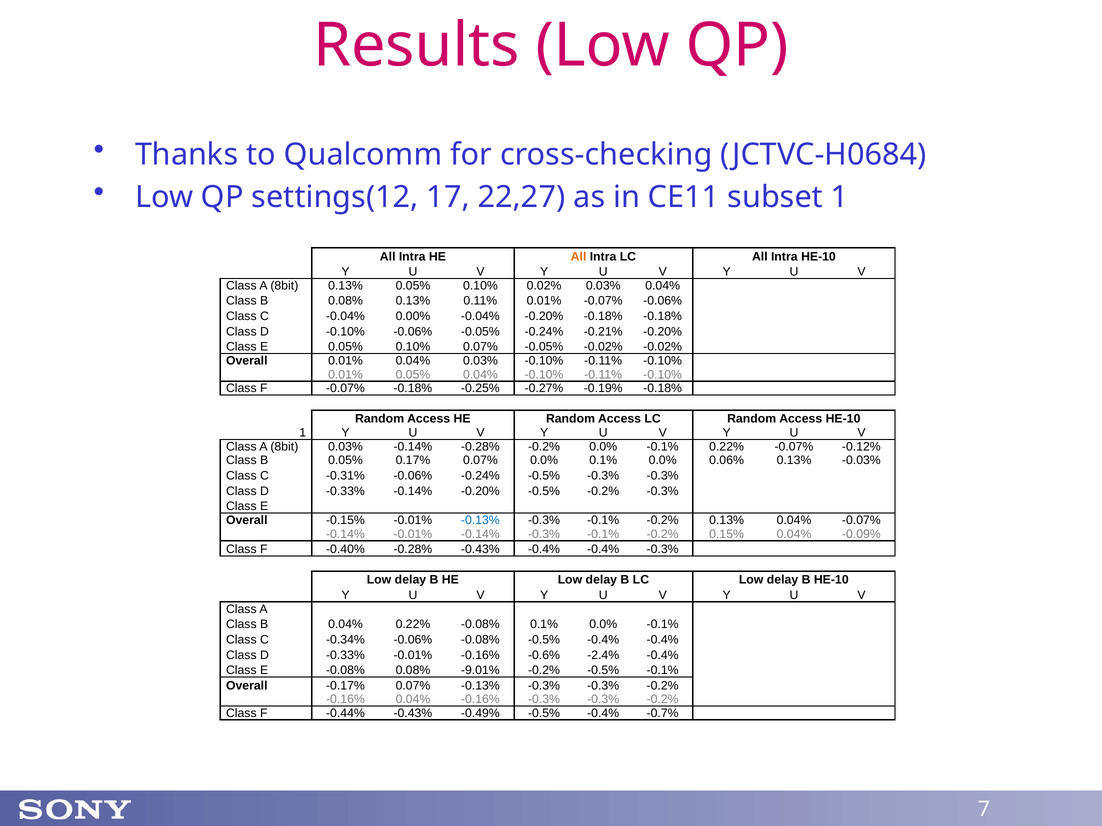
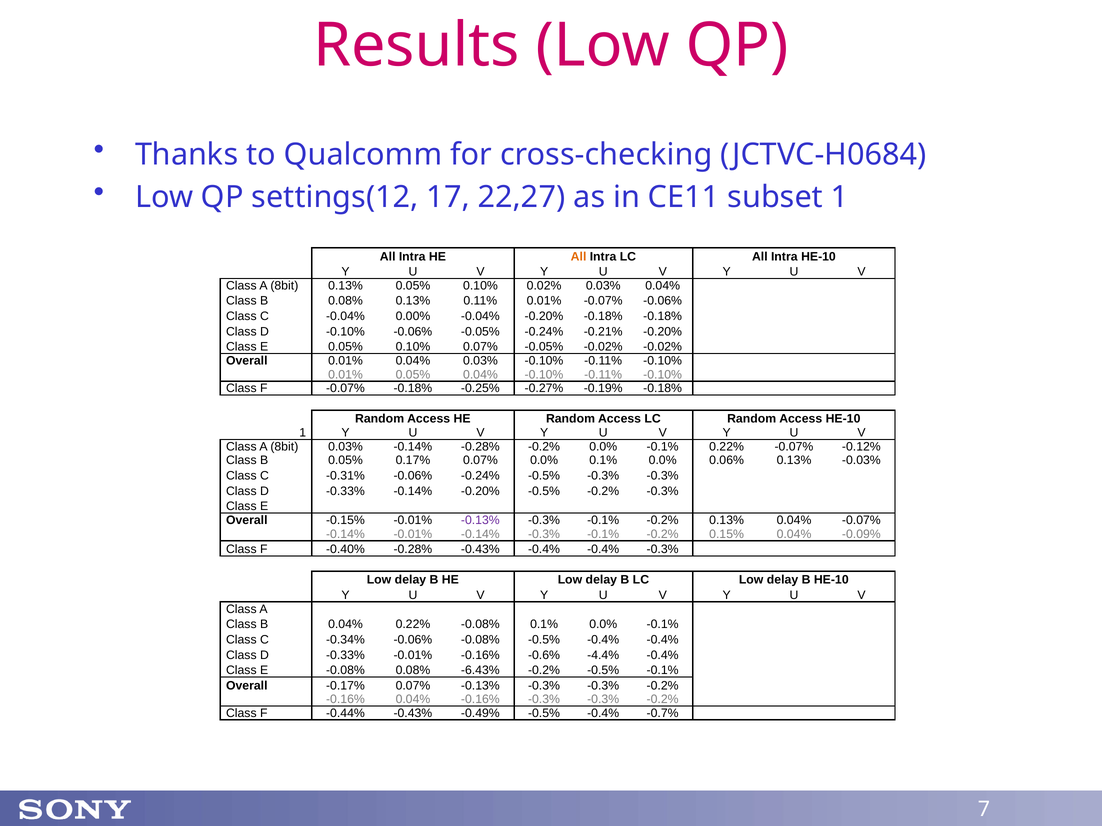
-0.13% at (480, 520) colour: blue -> purple
-2.4%: -2.4% -> -4.4%
-9.01%: -9.01% -> -6.43%
